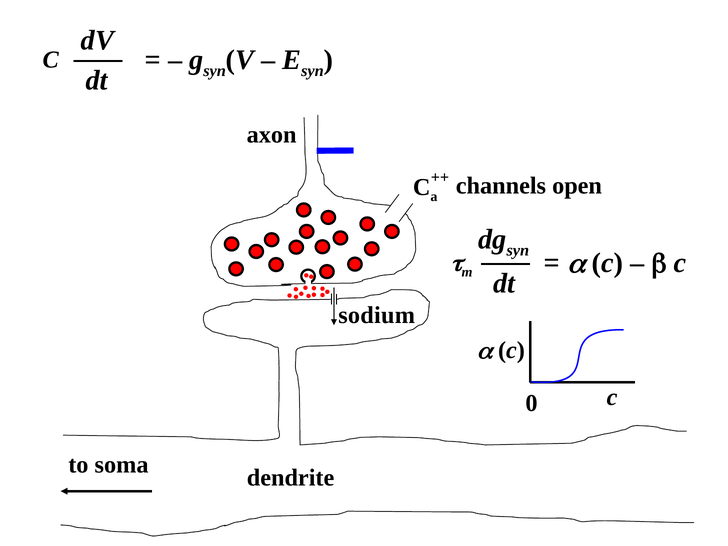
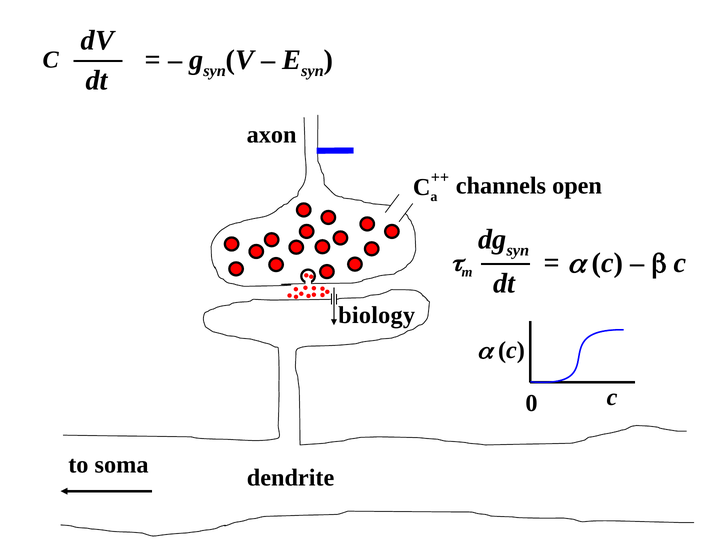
sodium: sodium -> biology
